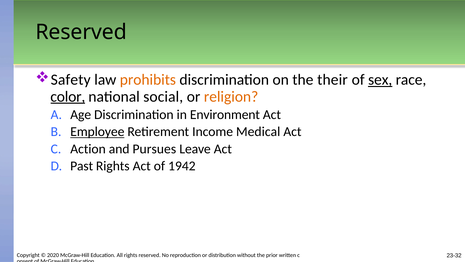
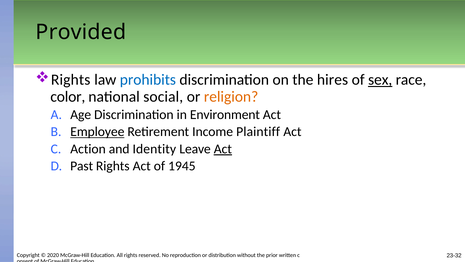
Reserved at (81, 32): Reserved -> Provided
Safety at (71, 80): Safety -> Rights
prohibits colour: orange -> blue
their: their -> hires
color underline: present -> none
Medical: Medical -> Plaintiff
Pursues: Pursues -> Identity
Act at (223, 149) underline: none -> present
1942: 1942 -> 1945
